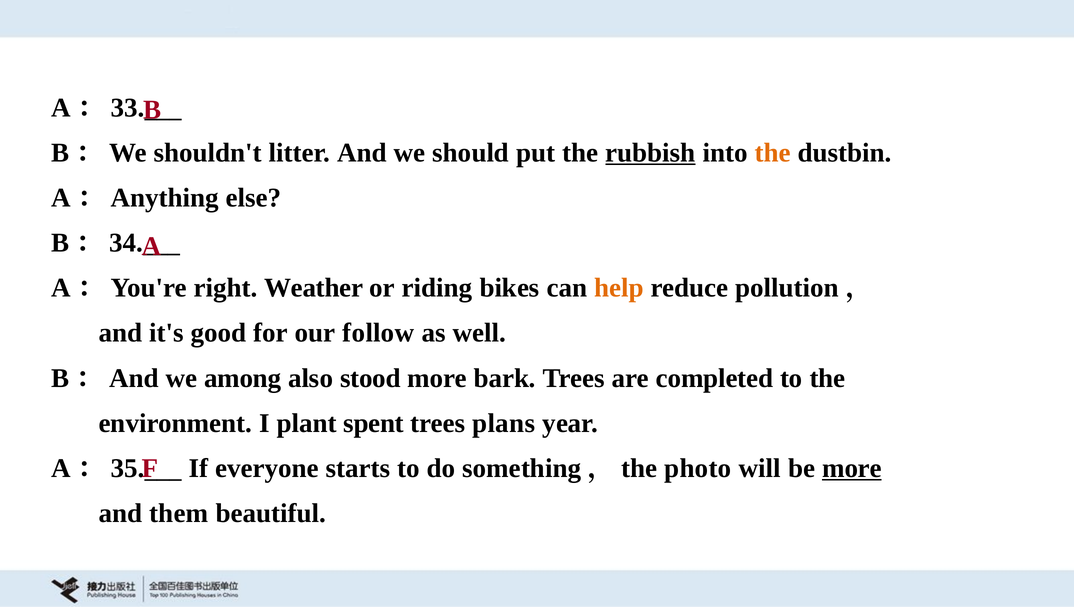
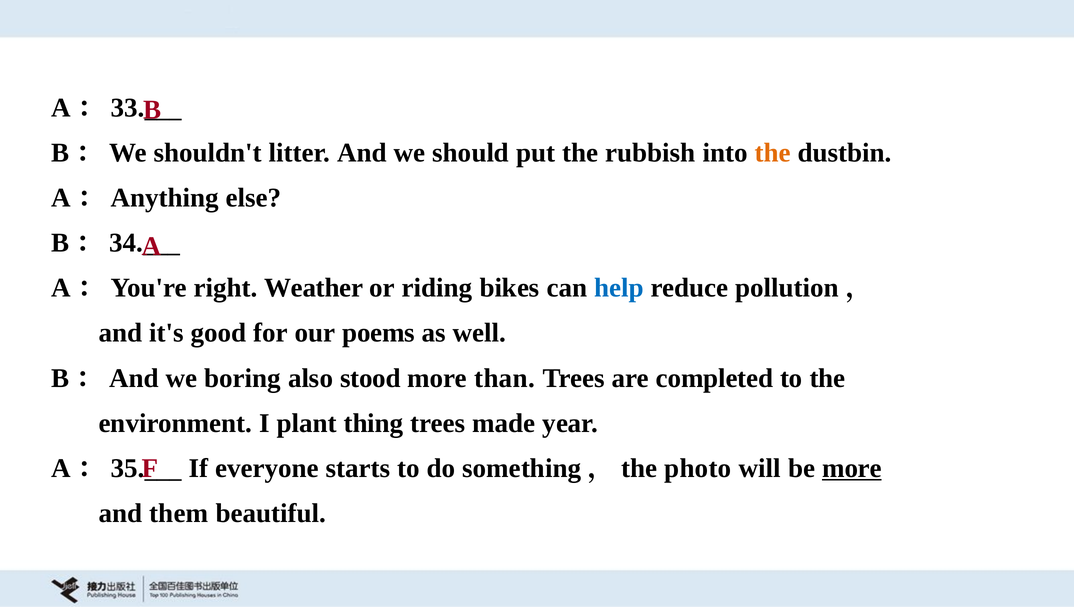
rubbish underline: present -> none
help colour: orange -> blue
follow: follow -> poems
among: among -> boring
bark: bark -> than
spent: spent -> thing
plans: plans -> made
